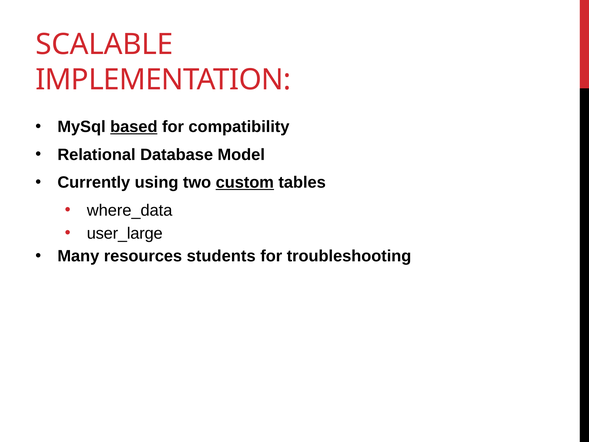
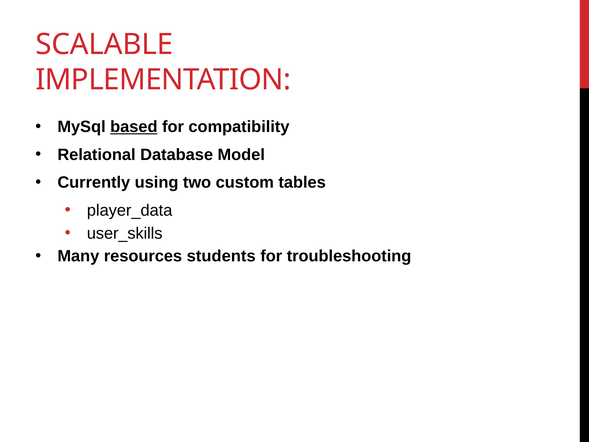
custom underline: present -> none
where_data: where_data -> player_data
user_large: user_large -> user_skills
